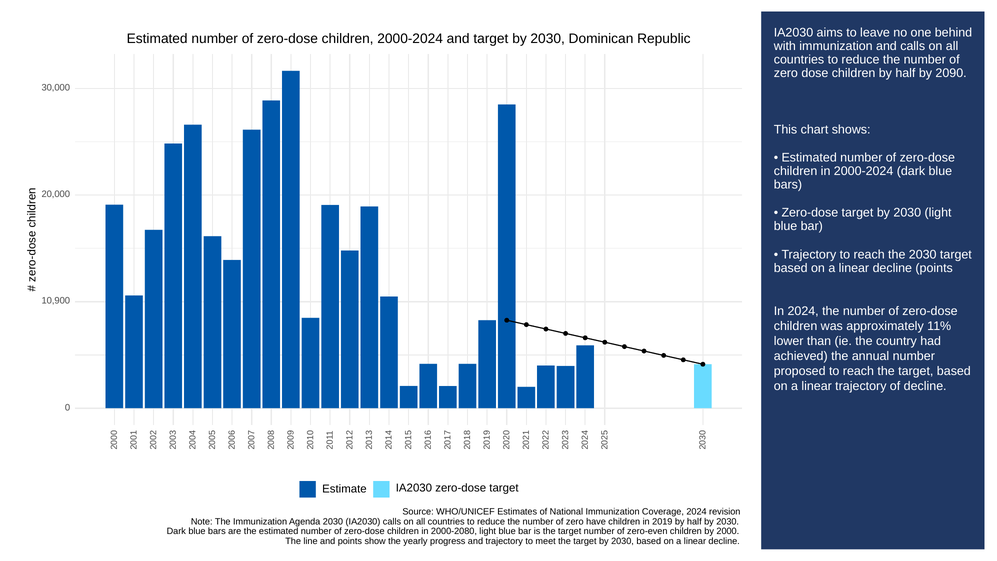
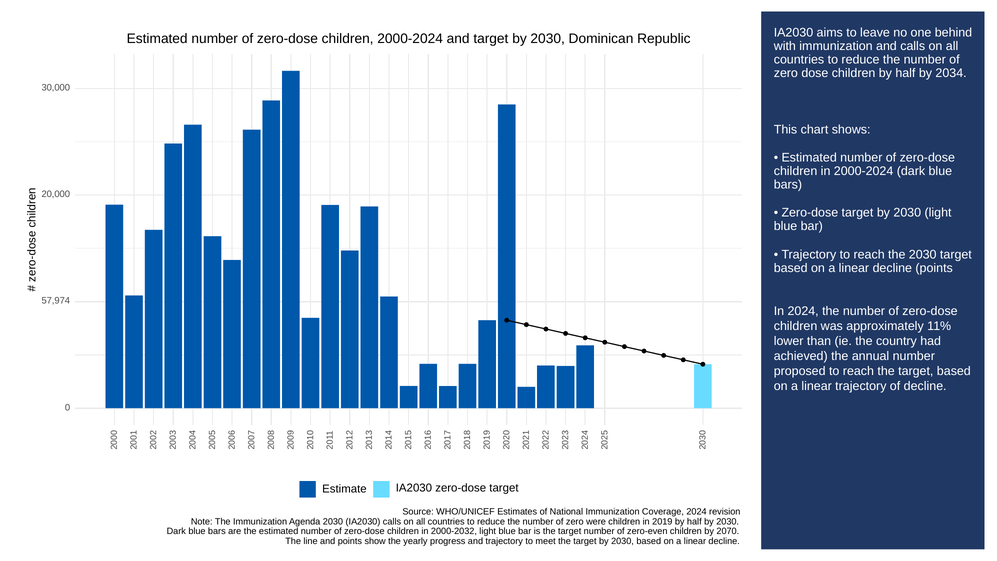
2090: 2090 -> 2034
10,900: 10,900 -> 57,974
have: have -> were
2000-2080: 2000-2080 -> 2000-2032
2000: 2000 -> 2070
